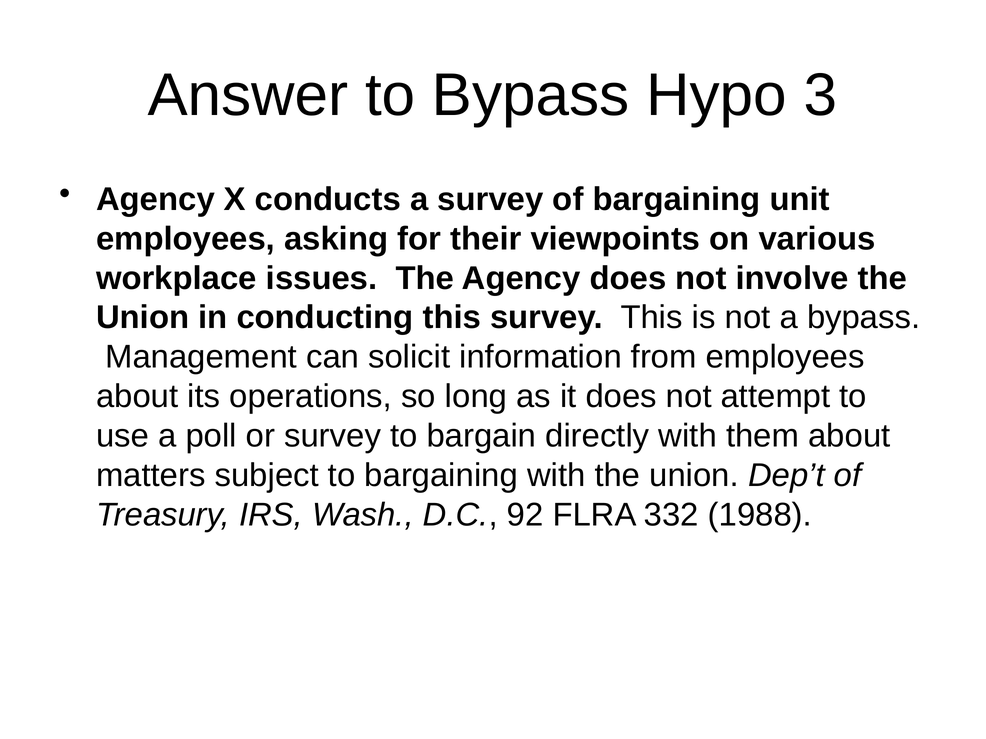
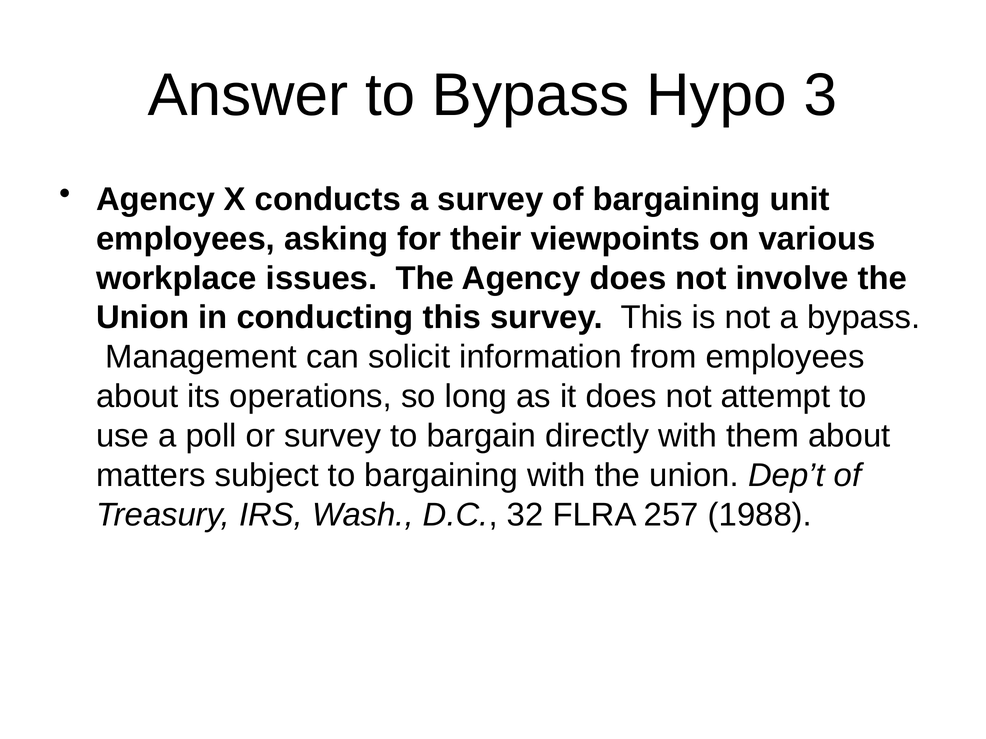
92: 92 -> 32
332: 332 -> 257
